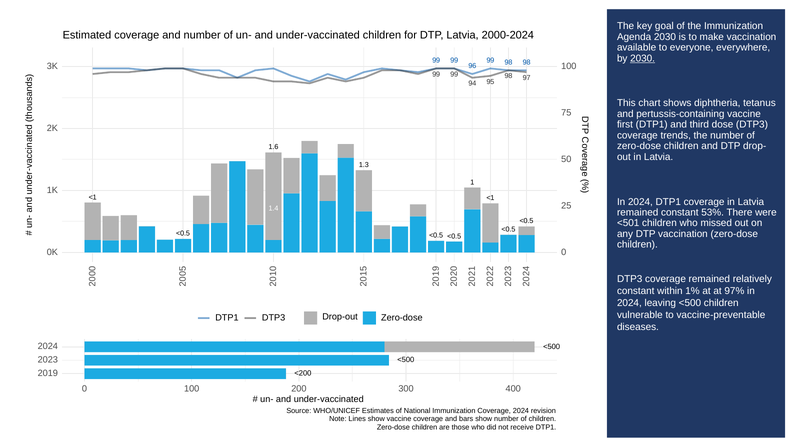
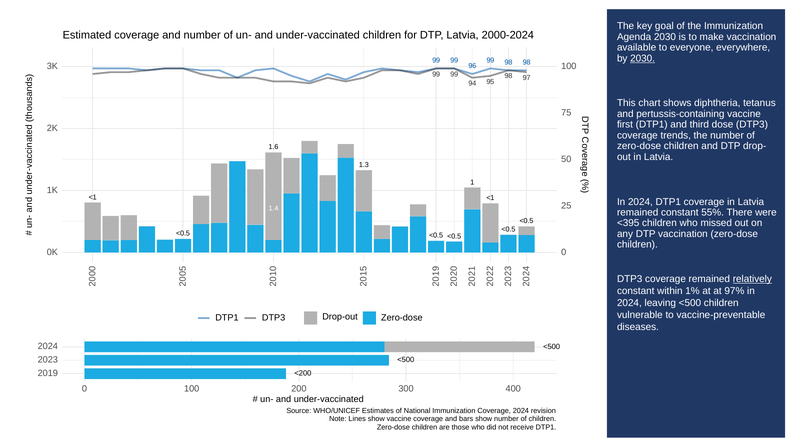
53%: 53% -> 55%
<501: <501 -> <395
relatively underline: none -> present
